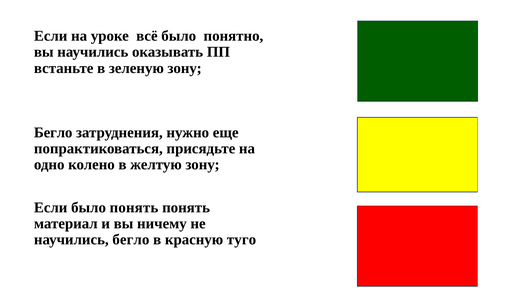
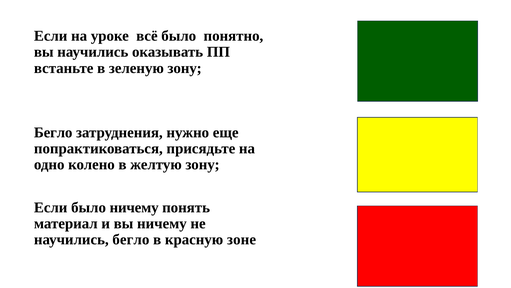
было понять: понять -> ничему
туго: туго -> зоне
